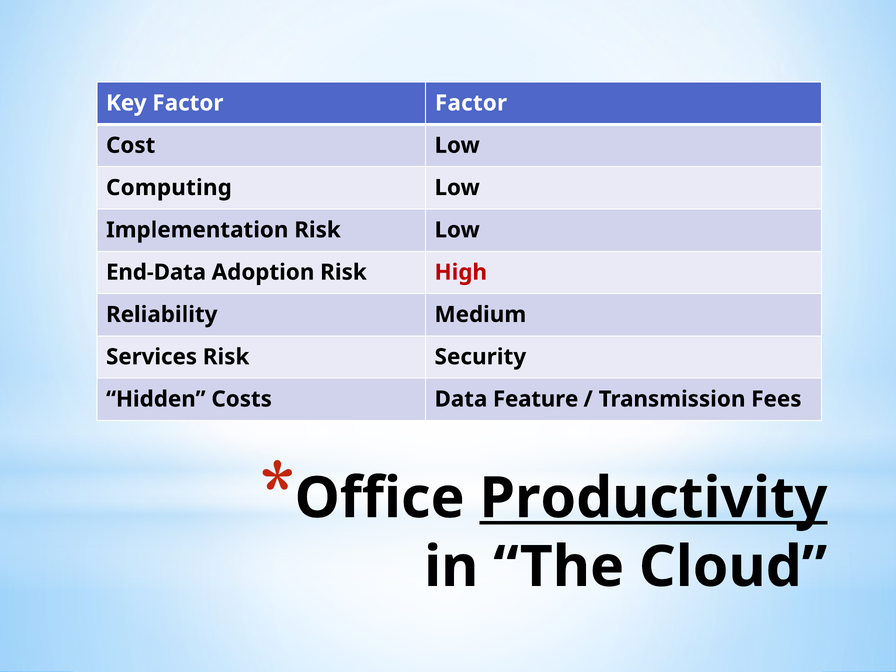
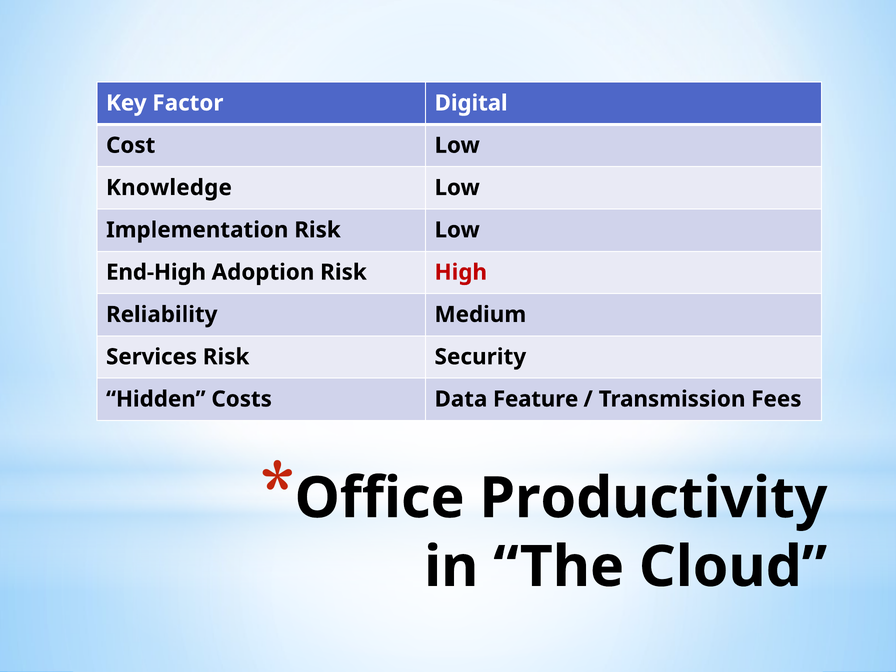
Factor Factor: Factor -> Digital
Computing: Computing -> Knowledge
End-Data: End-Data -> End-High
Productivity underline: present -> none
